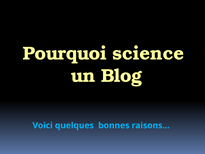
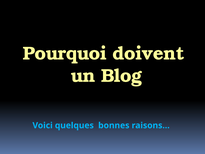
science: science -> doivent
